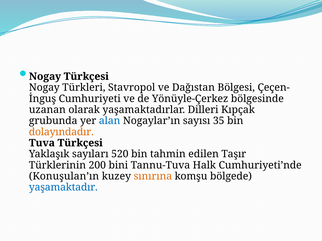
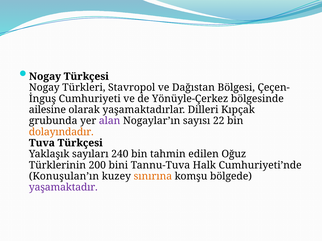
uzanan: uzanan -> ailesine
alan colour: blue -> purple
35: 35 -> 22
520: 520 -> 240
Taşır: Taşır -> Oğuz
yaşamaktadır colour: blue -> purple
